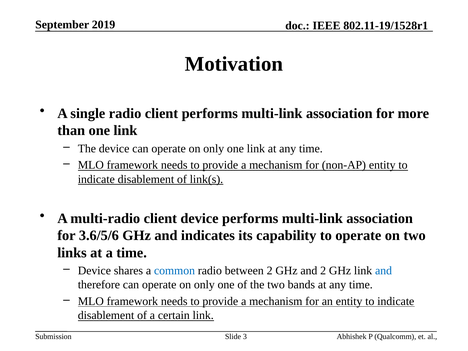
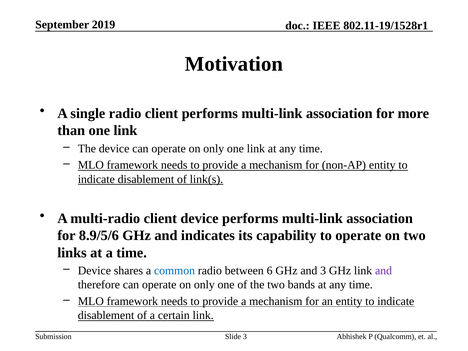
3.6/5/6: 3.6/5/6 -> 8.9/5/6
between 2: 2 -> 6
and 2: 2 -> 3
and at (384, 271) colour: blue -> purple
